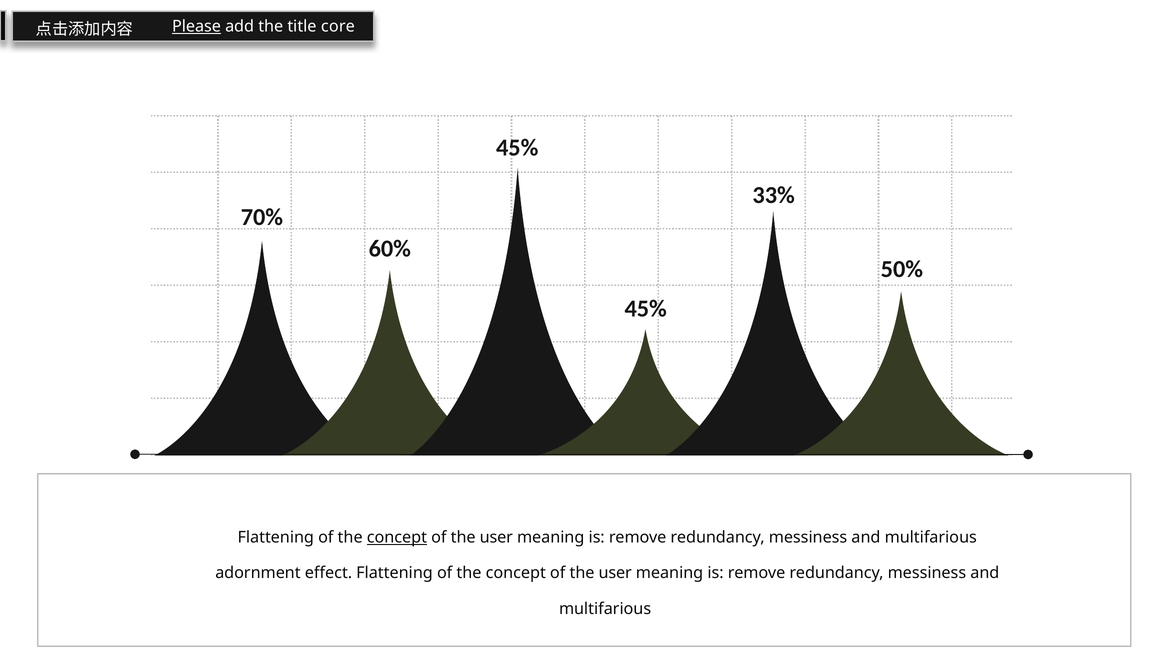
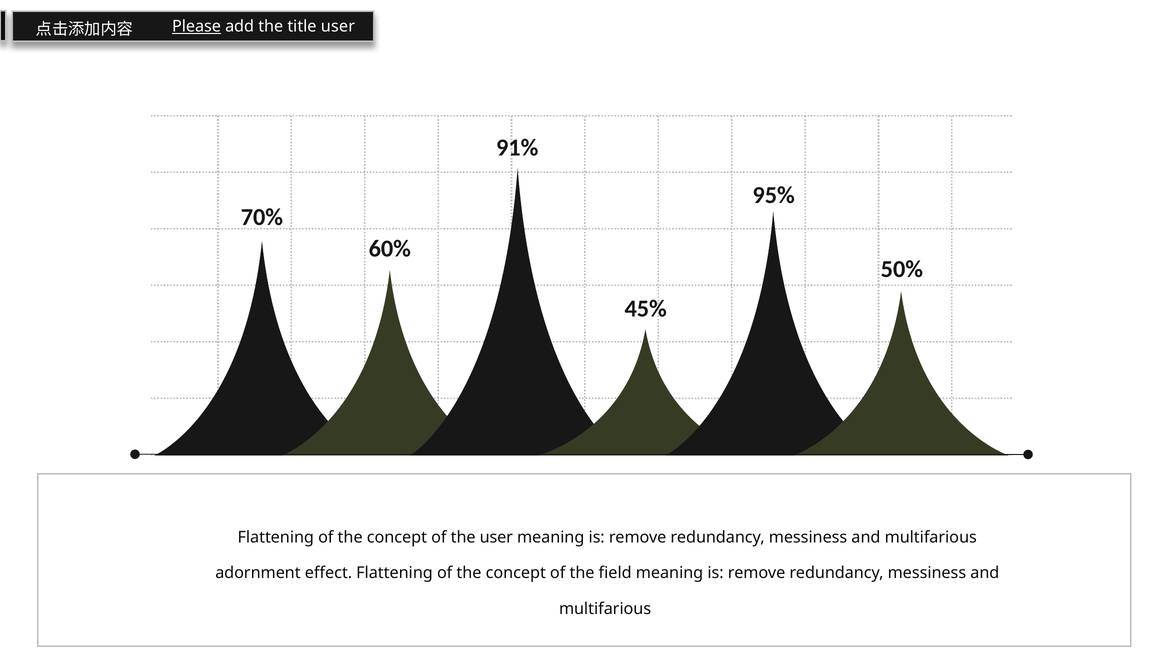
title core: core -> user
45% at (517, 148): 45% -> 91%
33%: 33% -> 95%
concept at (397, 537) underline: present -> none
user at (615, 573): user -> field
